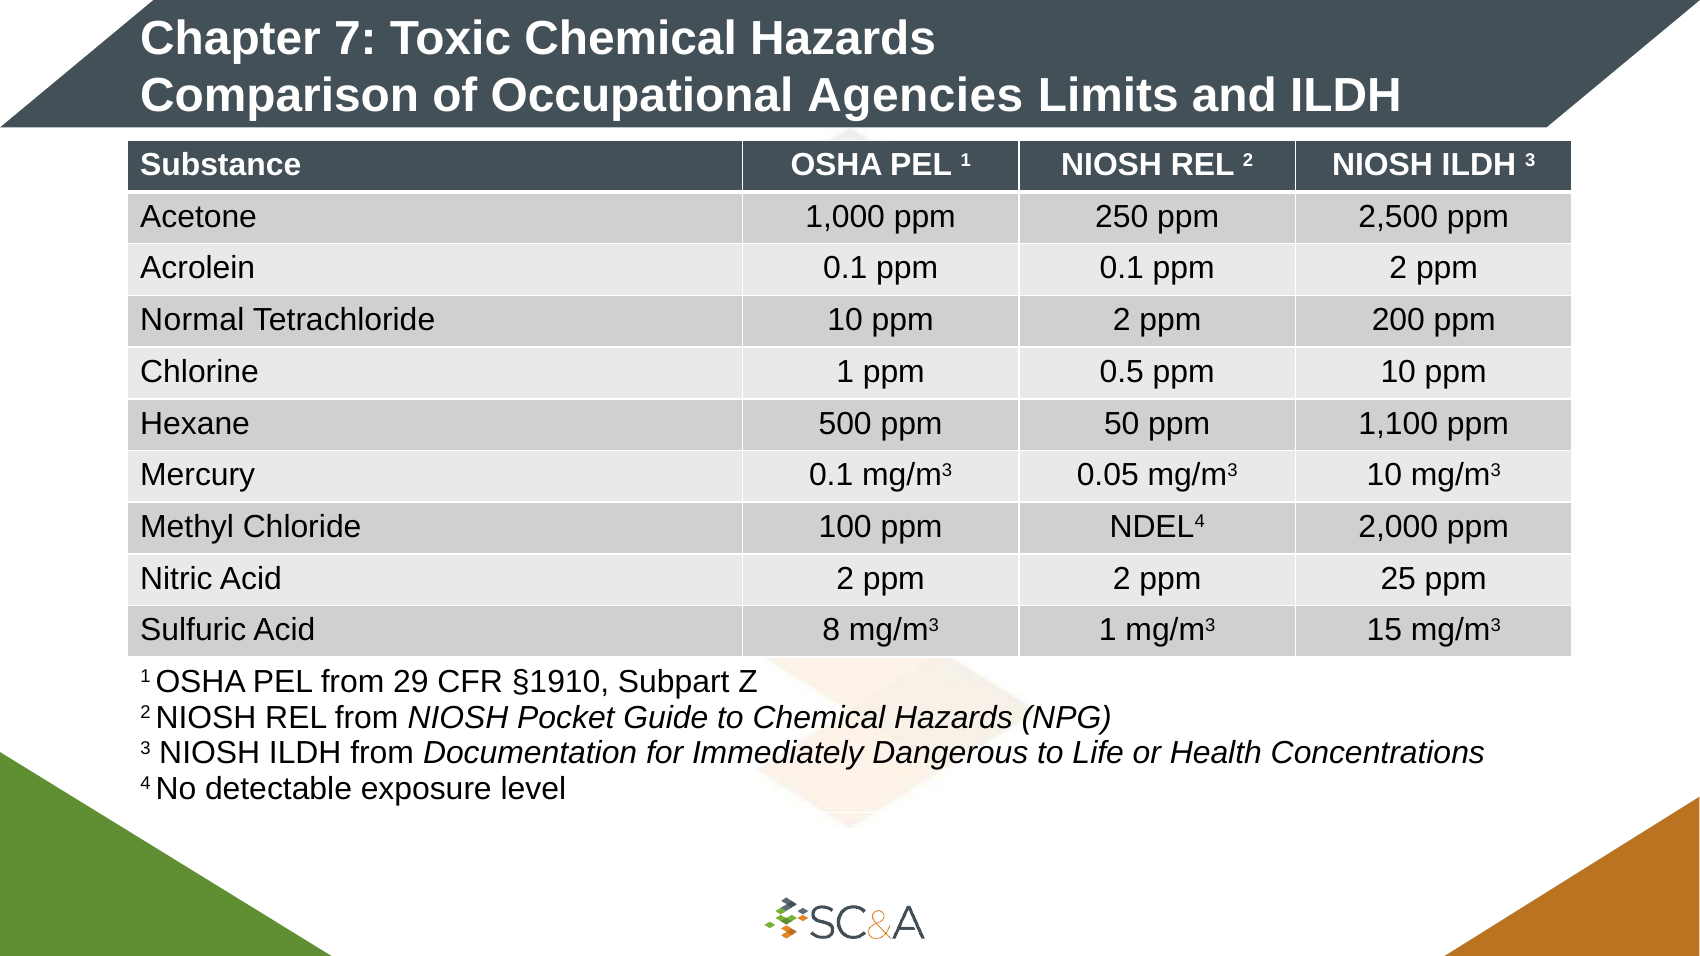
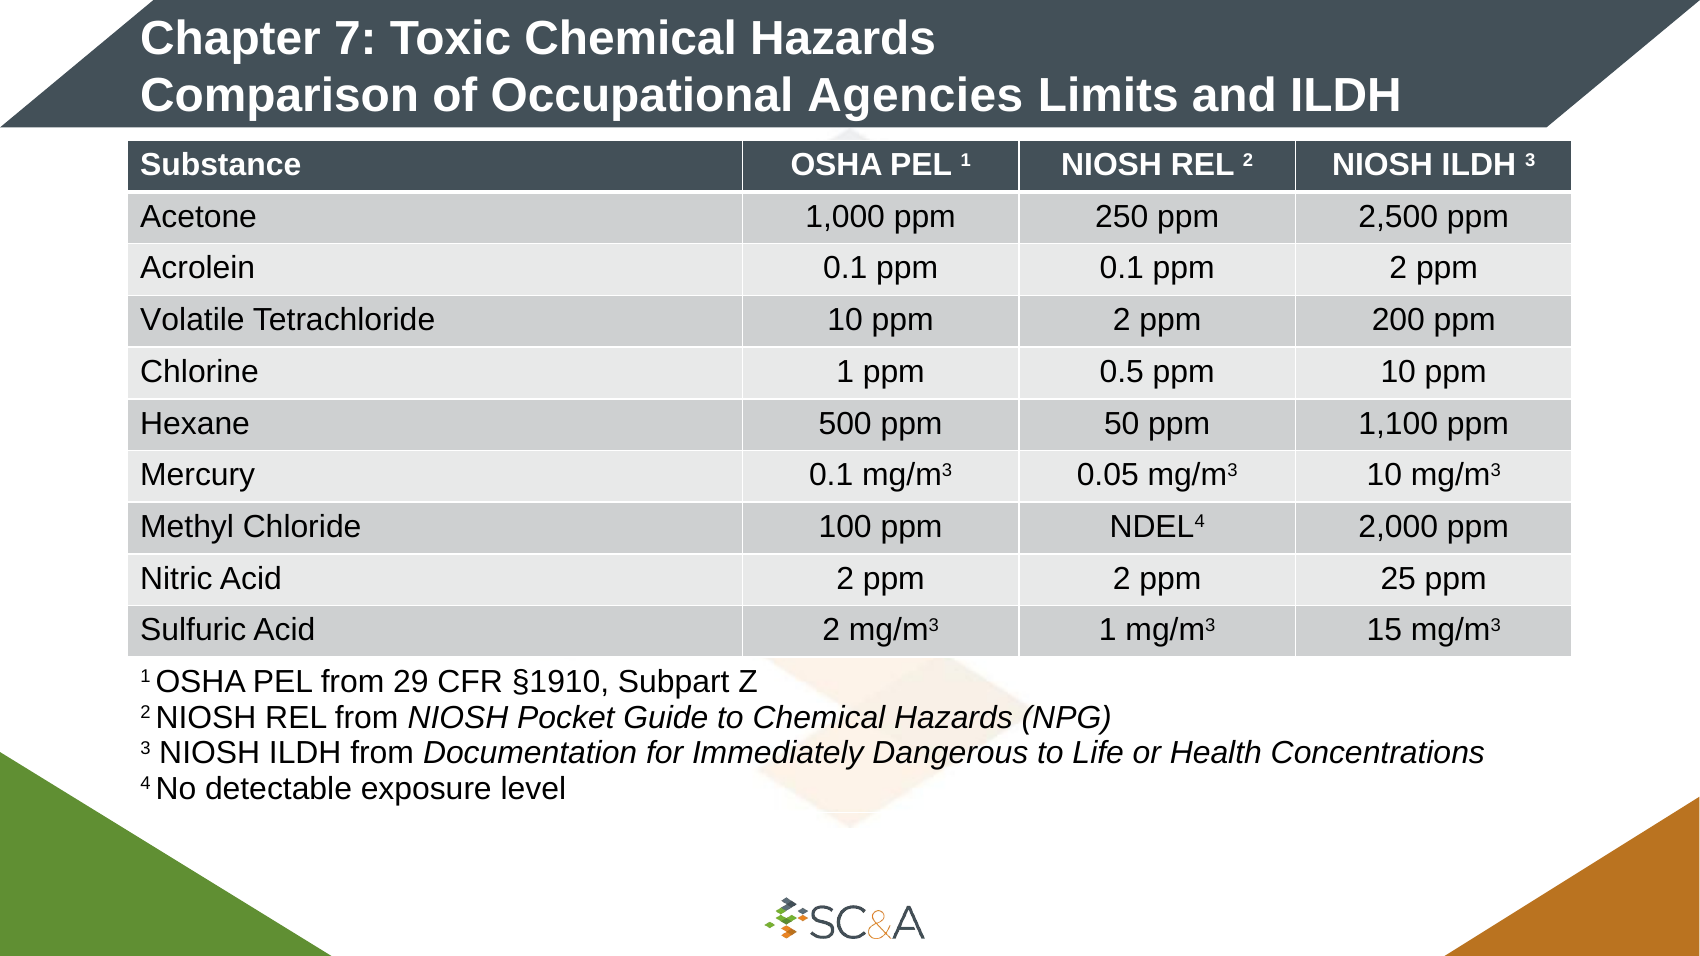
Normal: Normal -> Volatile
Sulfuric Acid 8: 8 -> 2
